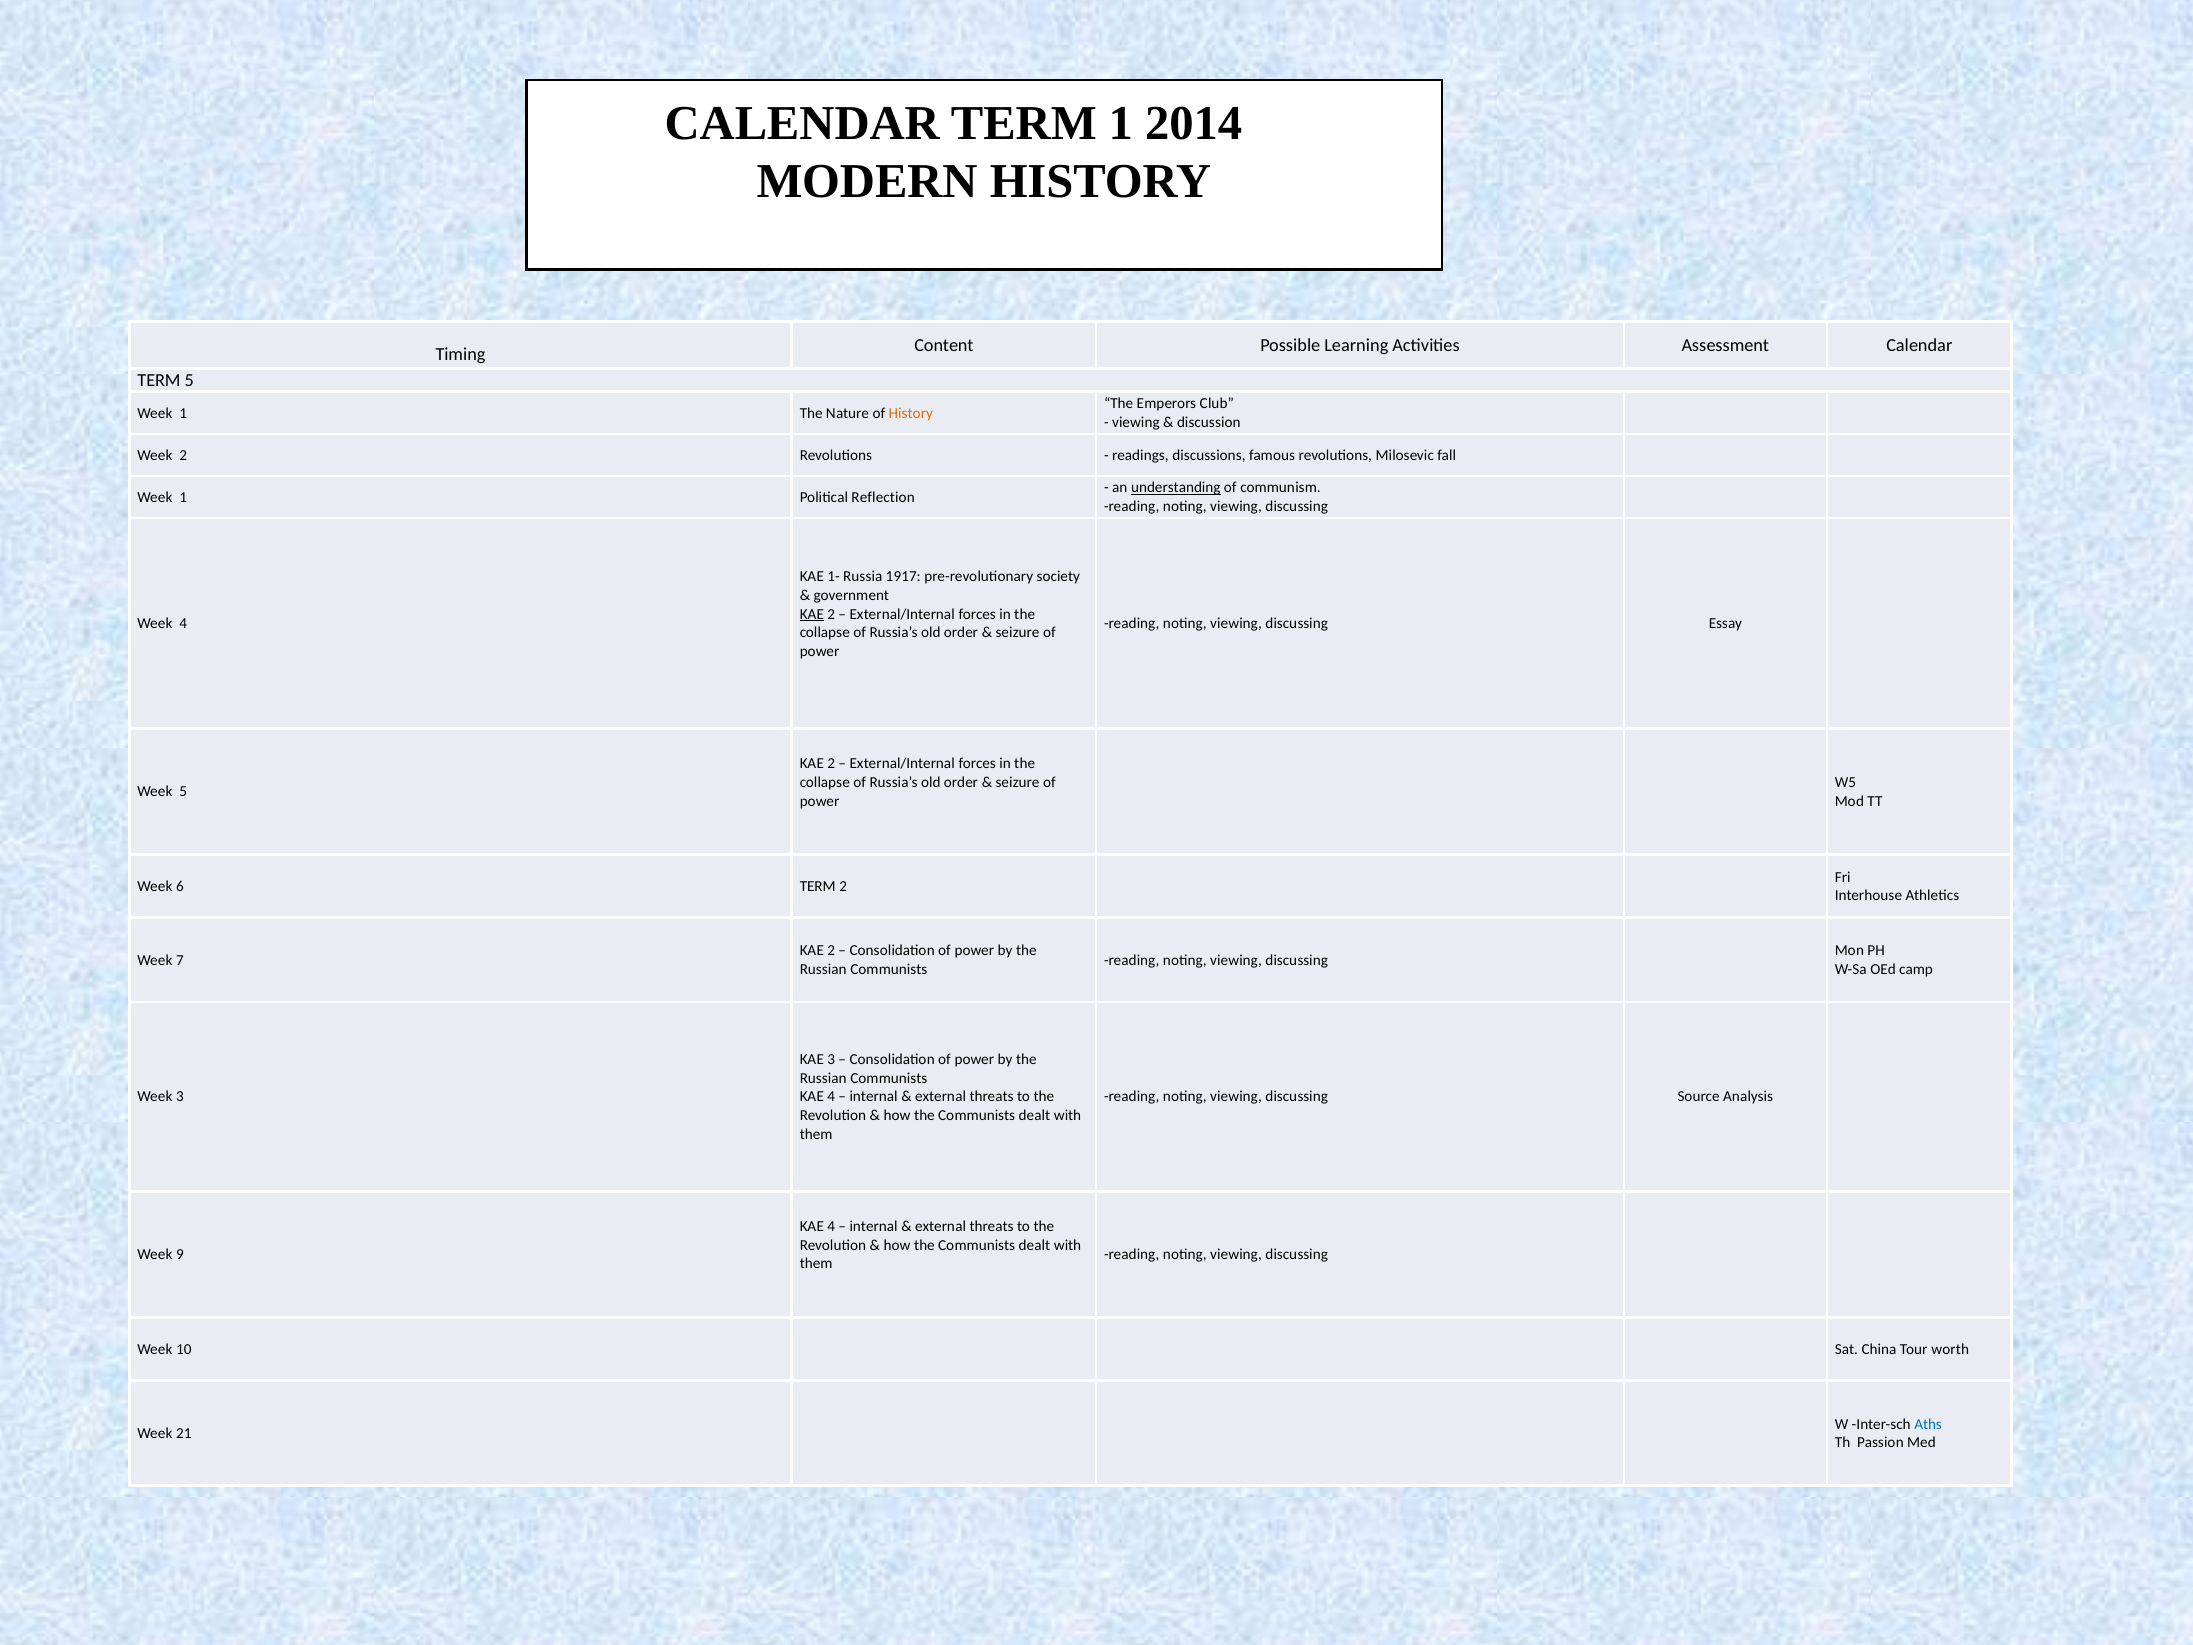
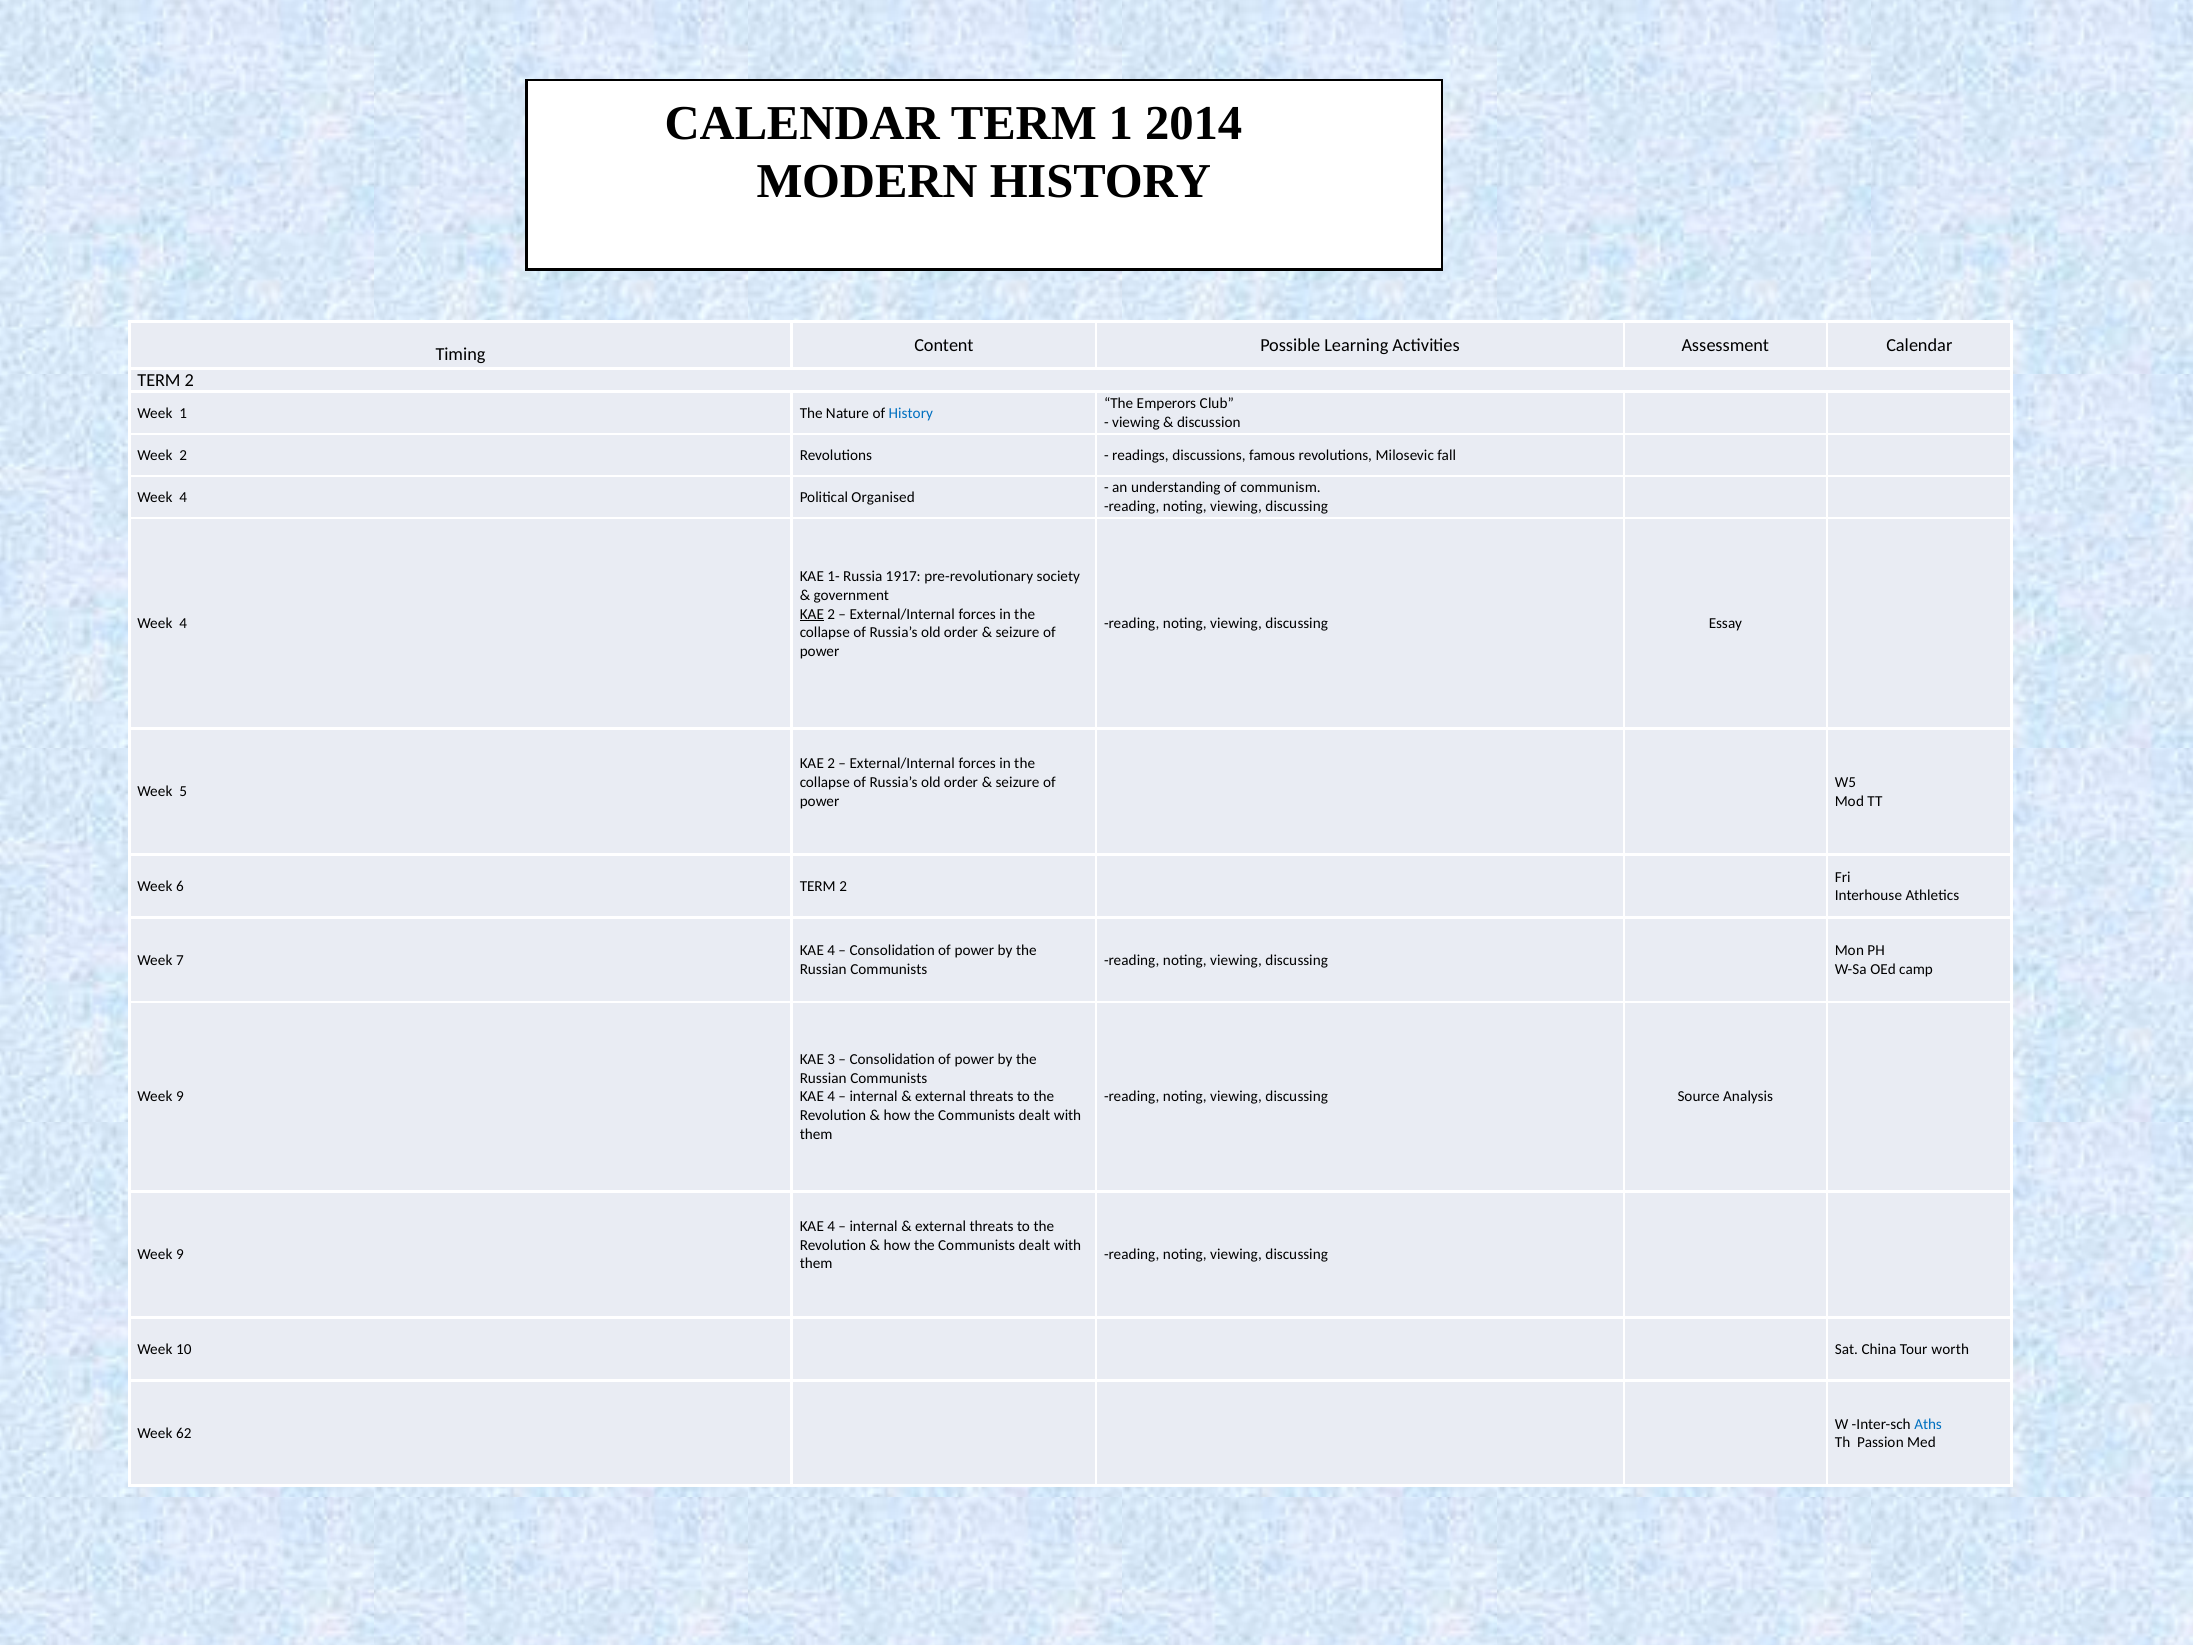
5 at (189, 380): 5 -> 2
History at (911, 413) colour: orange -> blue
understanding underline: present -> none
1 at (183, 497): 1 -> 4
Reflection: Reflection -> Organised
2 at (831, 951): 2 -> 4
3 at (180, 1097): 3 -> 9
21: 21 -> 62
